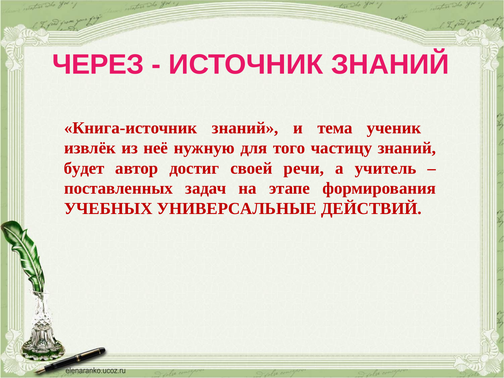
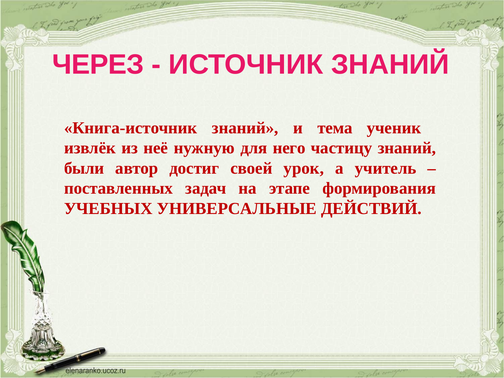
того: того -> него
будет: будет -> были
речи: речи -> урок
